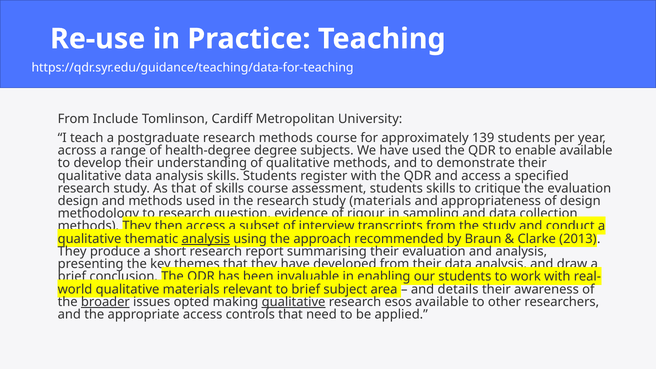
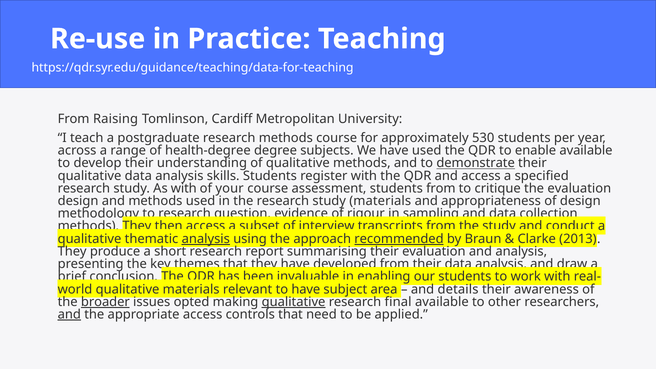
Include: Include -> Raising
139: 139 -> 530
demonstrate underline: none -> present
As that: that -> with
of skills: skills -> your
students skills: skills -> from
recommended underline: none -> present
to brief: brief -> have
esos: esos -> final
and at (69, 314) underline: none -> present
